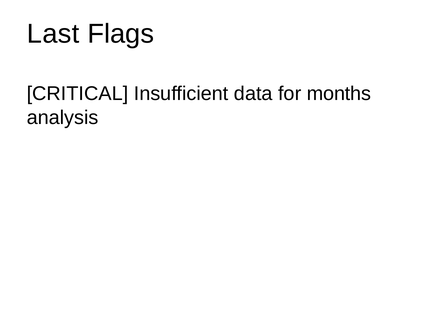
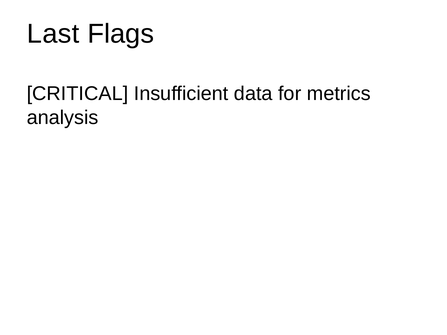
months: months -> metrics
